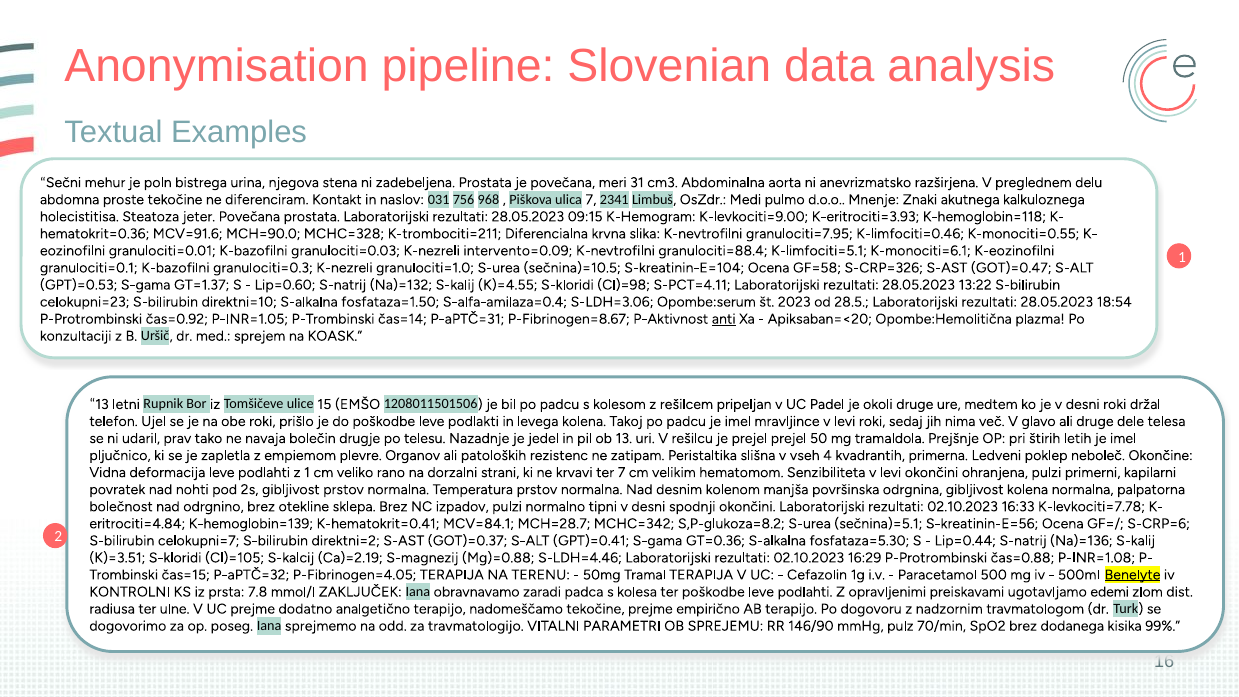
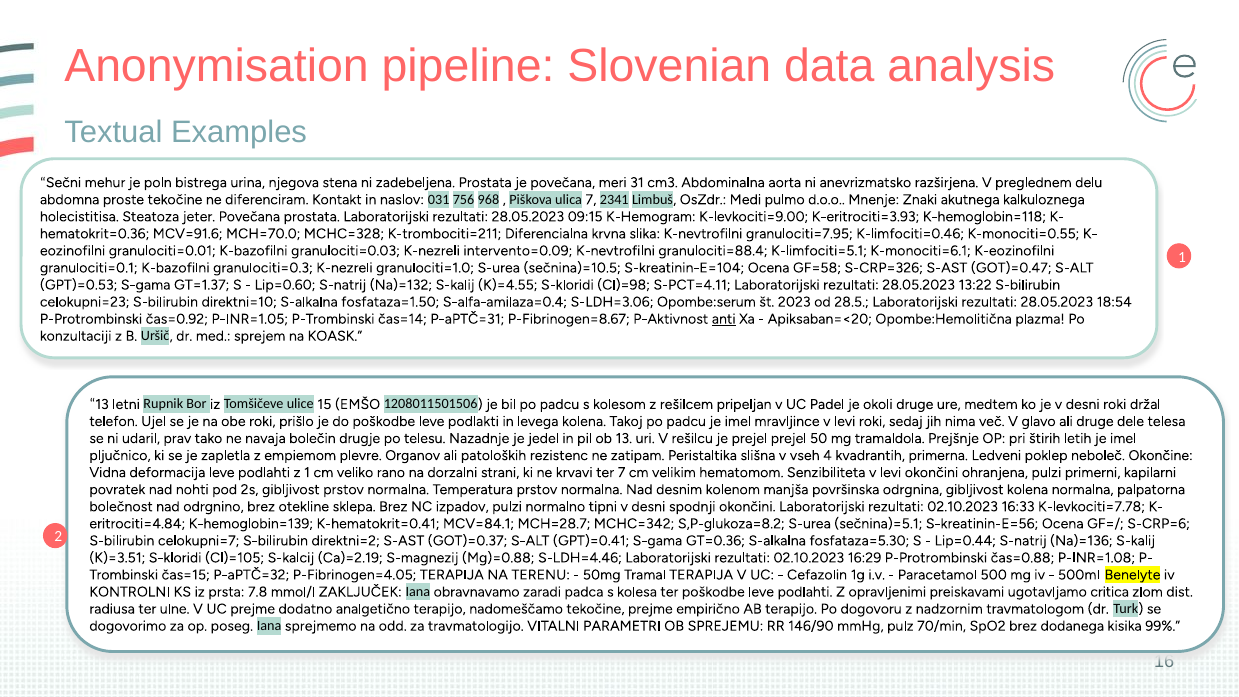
MCH=90.0: MCH=90.0 -> MCH=70.0
Benelyte underline: present -> none
edemi: edemi -> critica
